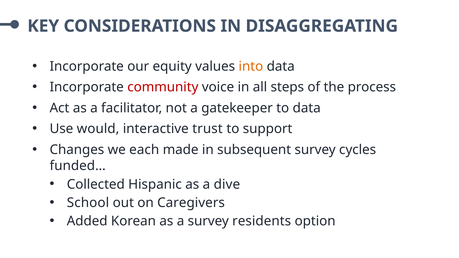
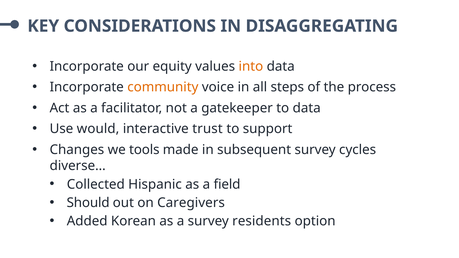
community colour: red -> orange
each: each -> tools
funded…: funded… -> diverse…
dive: dive -> field
School: School -> Should
